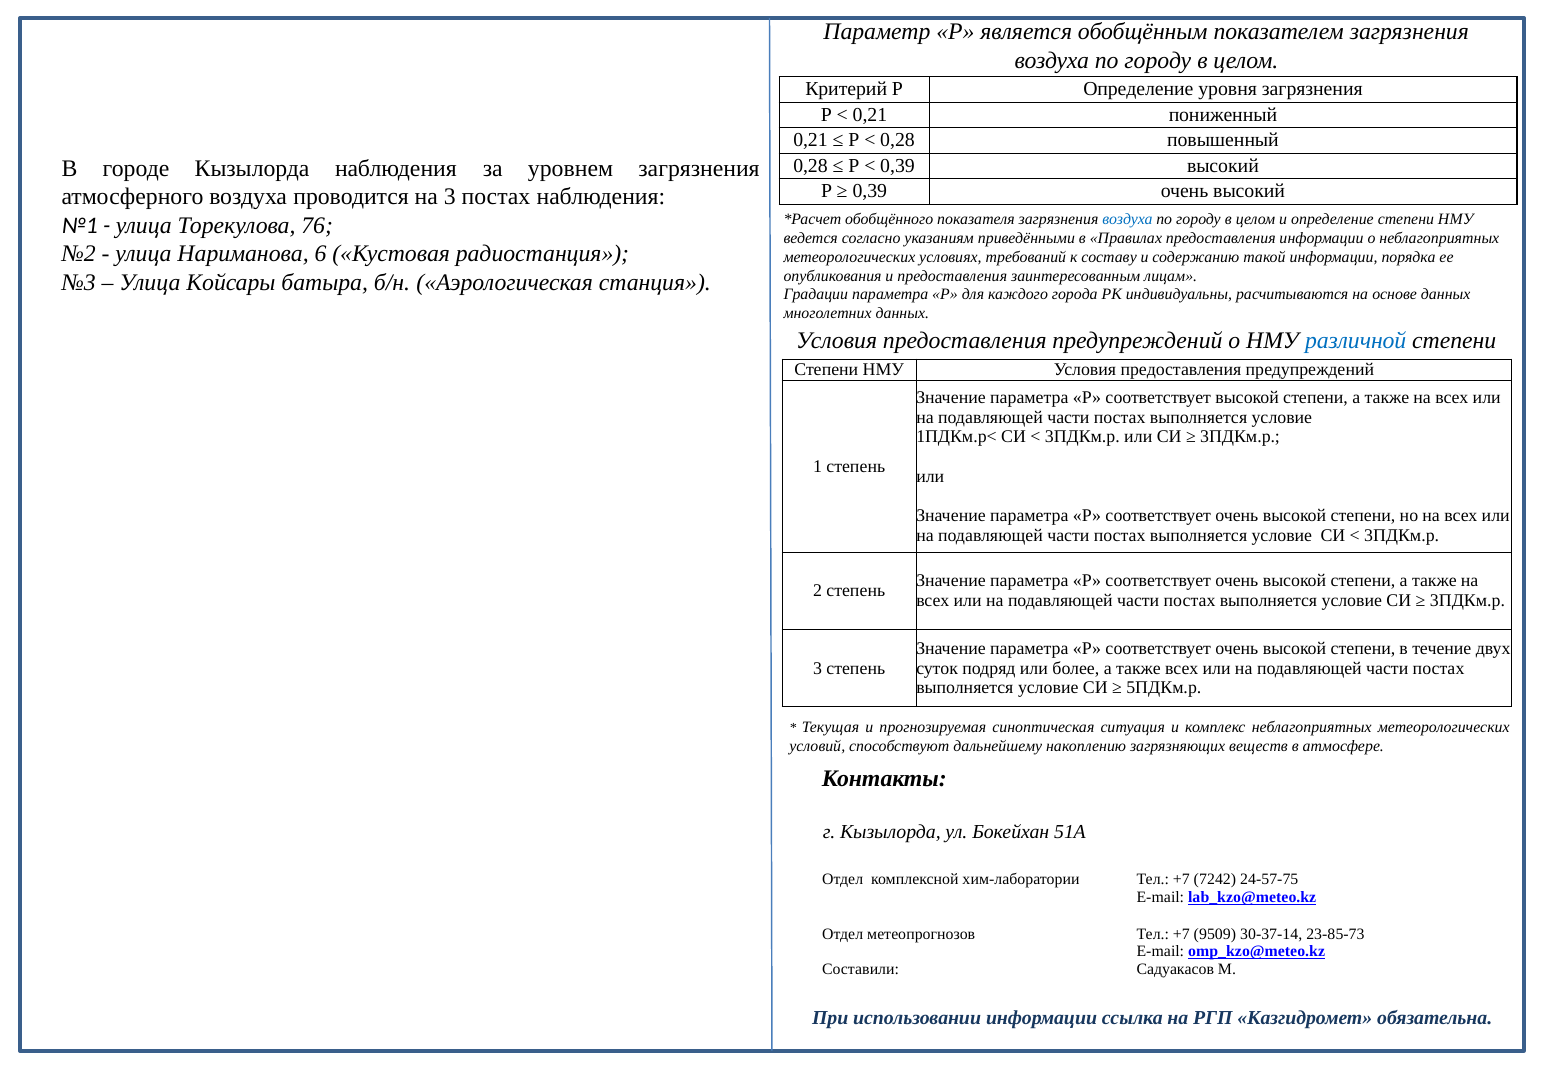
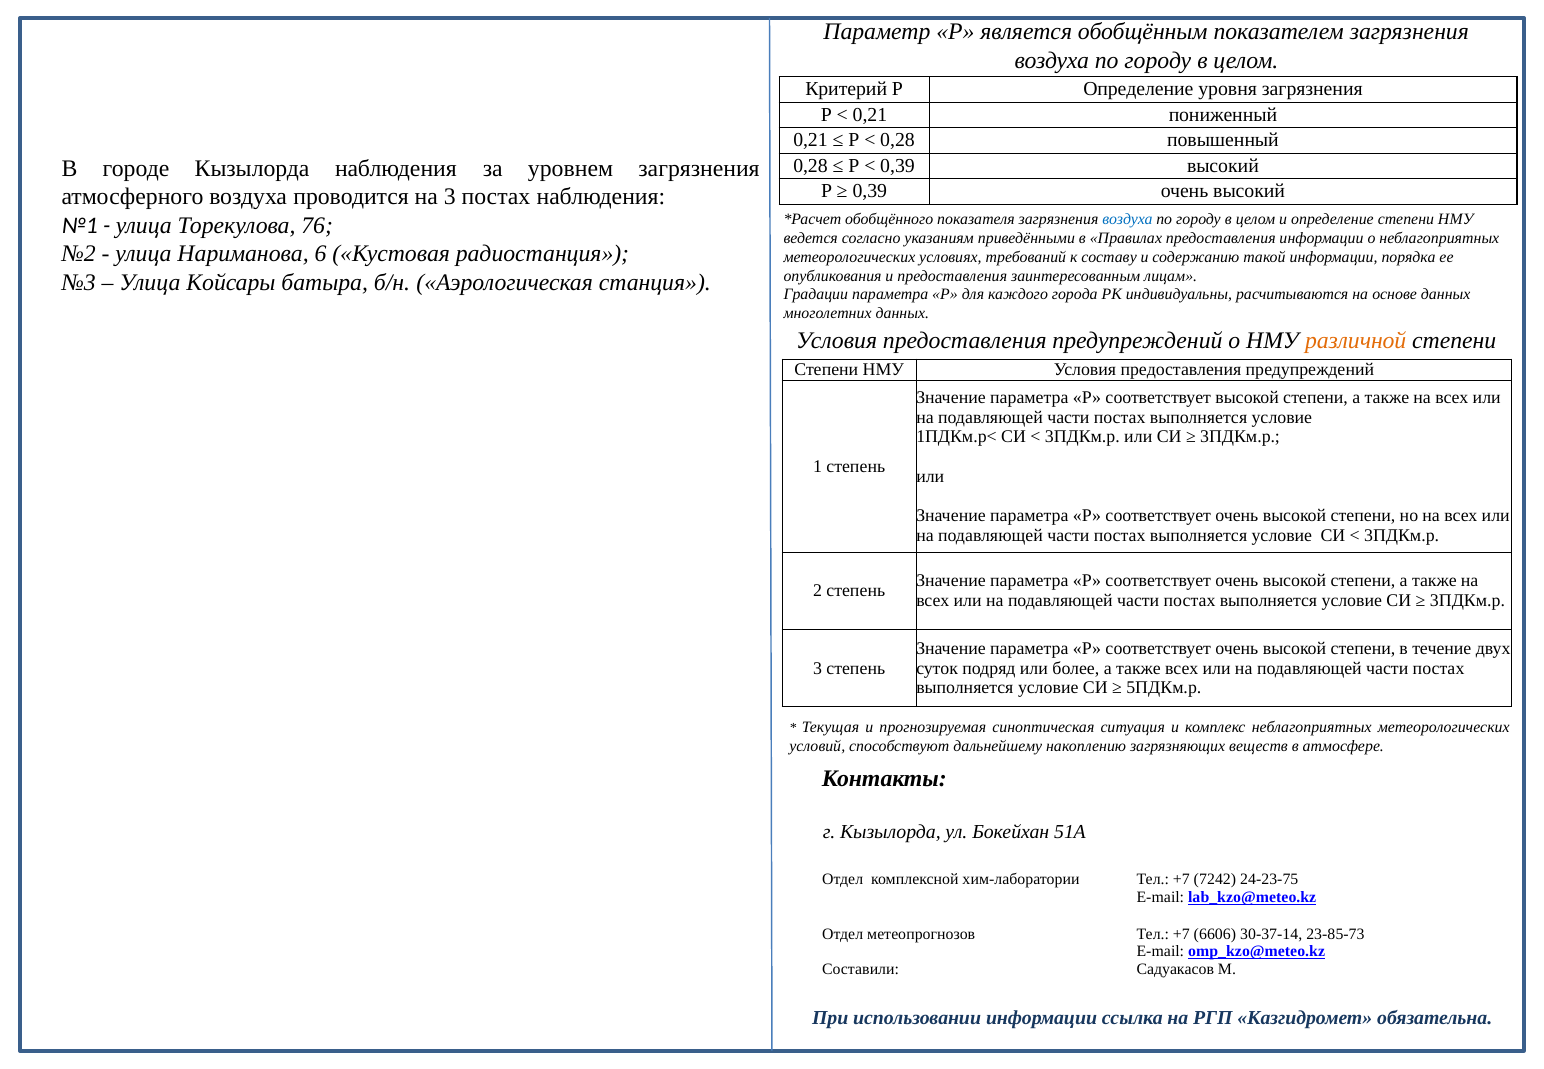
различной colour: blue -> orange
24-57-75: 24-57-75 -> 24-23-75
9509: 9509 -> 6606
